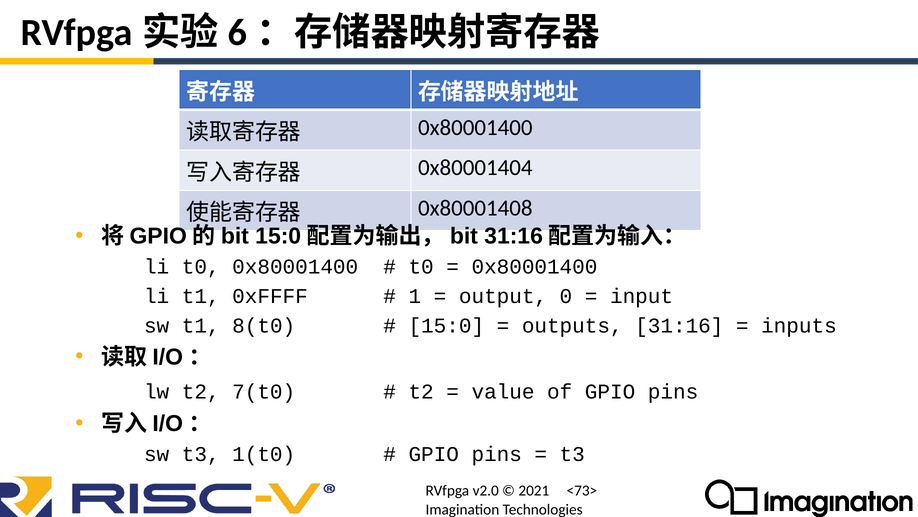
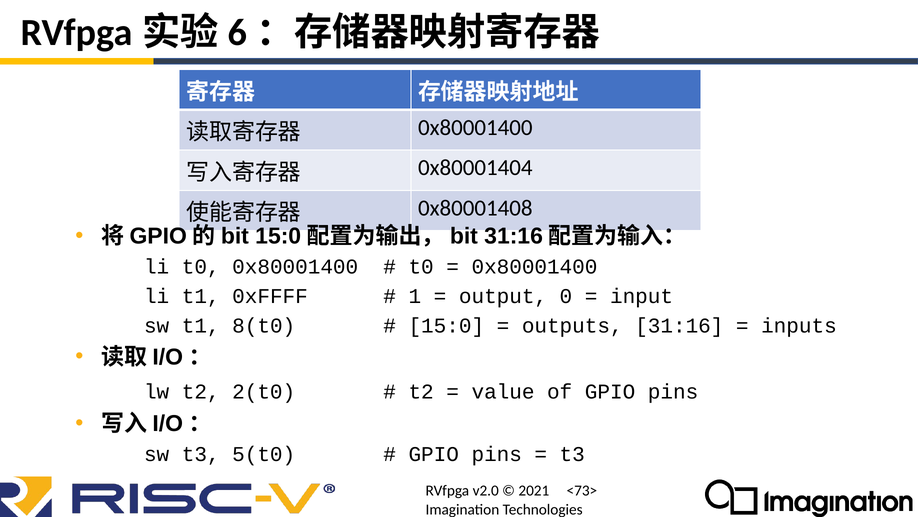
7(t0: 7(t0 -> 2(t0
1(t0: 1(t0 -> 5(t0
